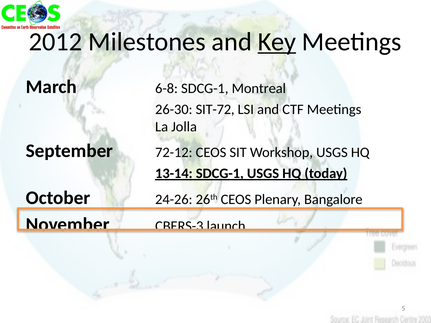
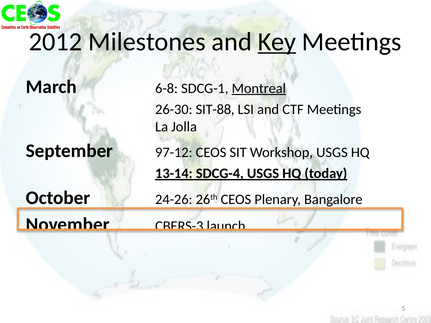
Montreal underline: none -> present
SIT-72: SIT-72 -> SIT-88
72-12: 72-12 -> 97-12
13-14 SDCG-1: SDCG-1 -> SDCG-4
